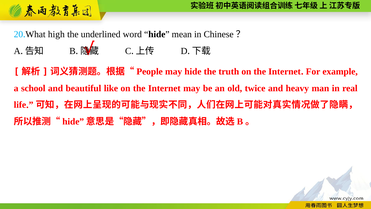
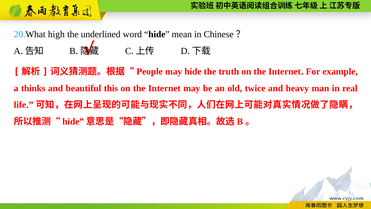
school: school -> thinks
like: like -> this
